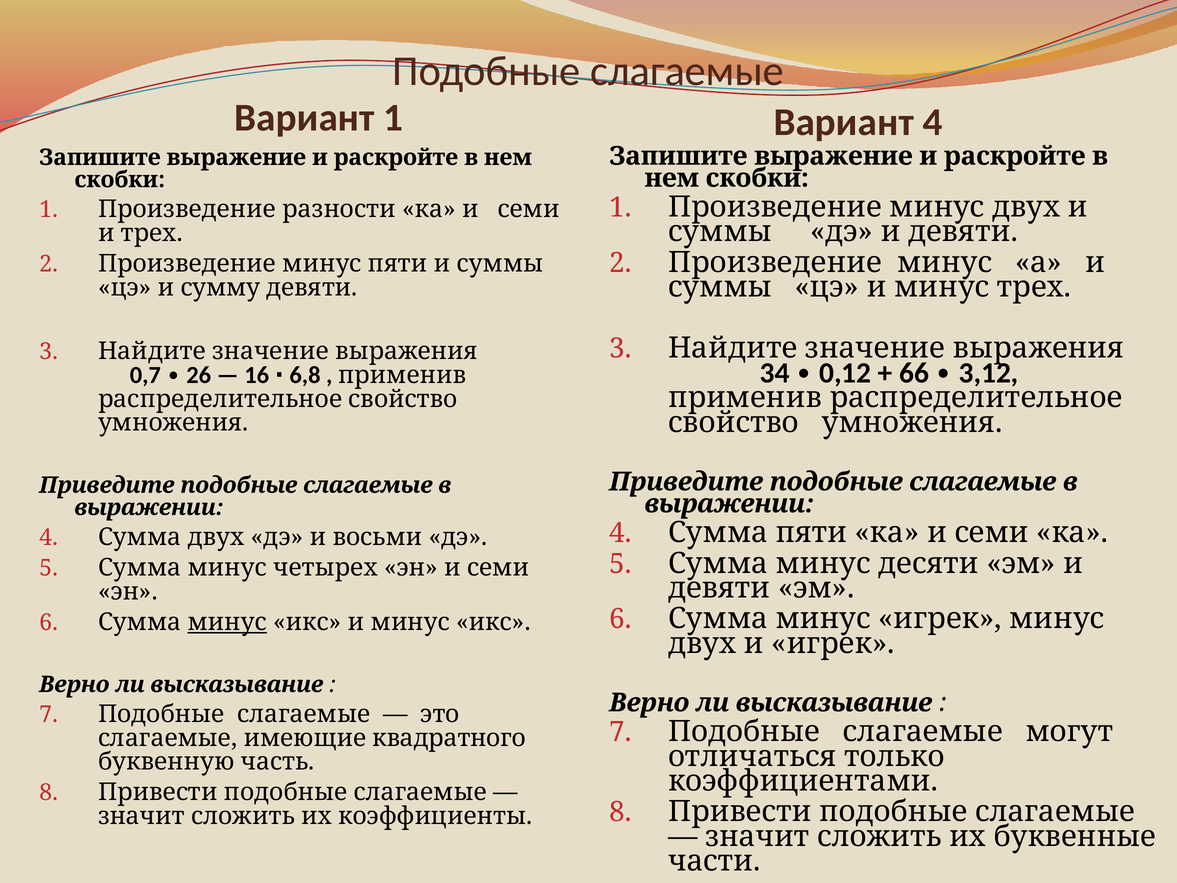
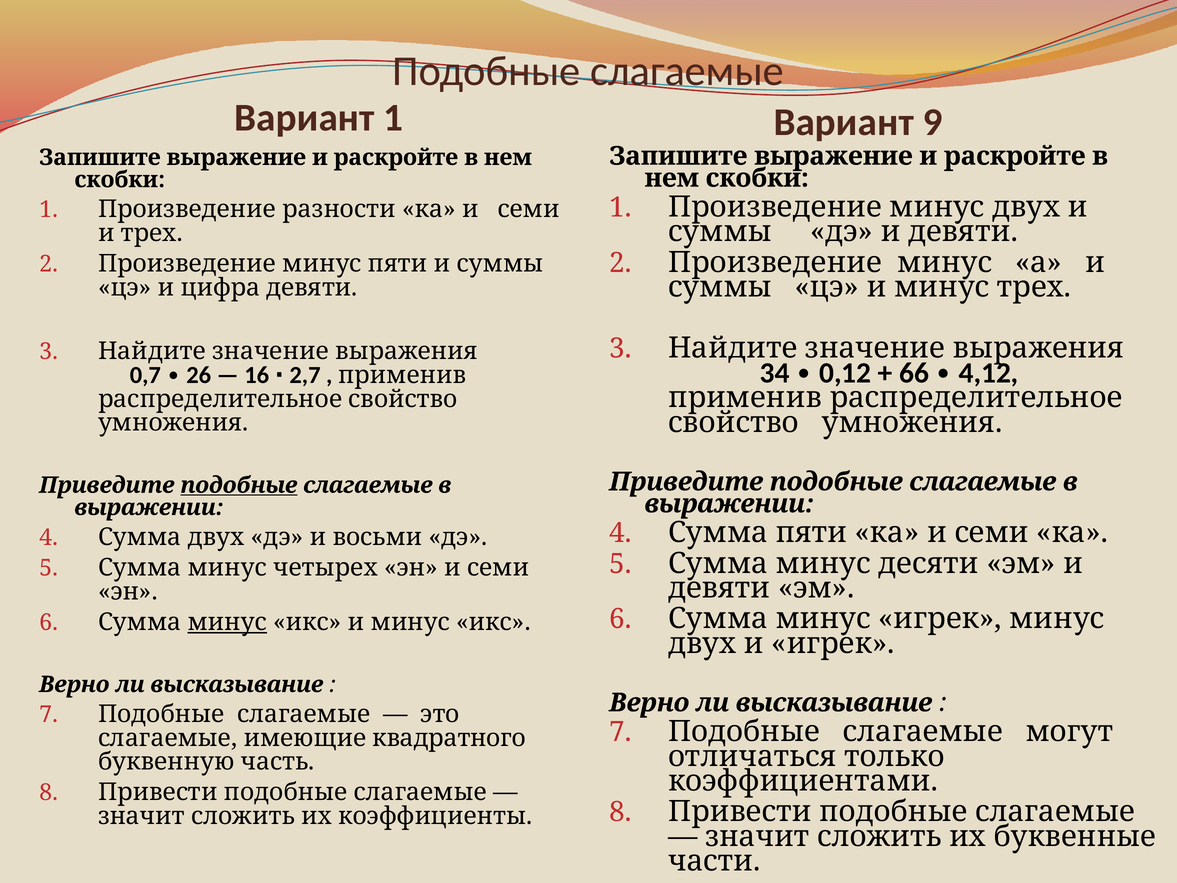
Вариант 4: 4 -> 9
сумму: сумму -> цифра
3,12: 3,12 -> 4,12
6,8: 6,8 -> 2,7
подобные at (239, 485) underline: none -> present
